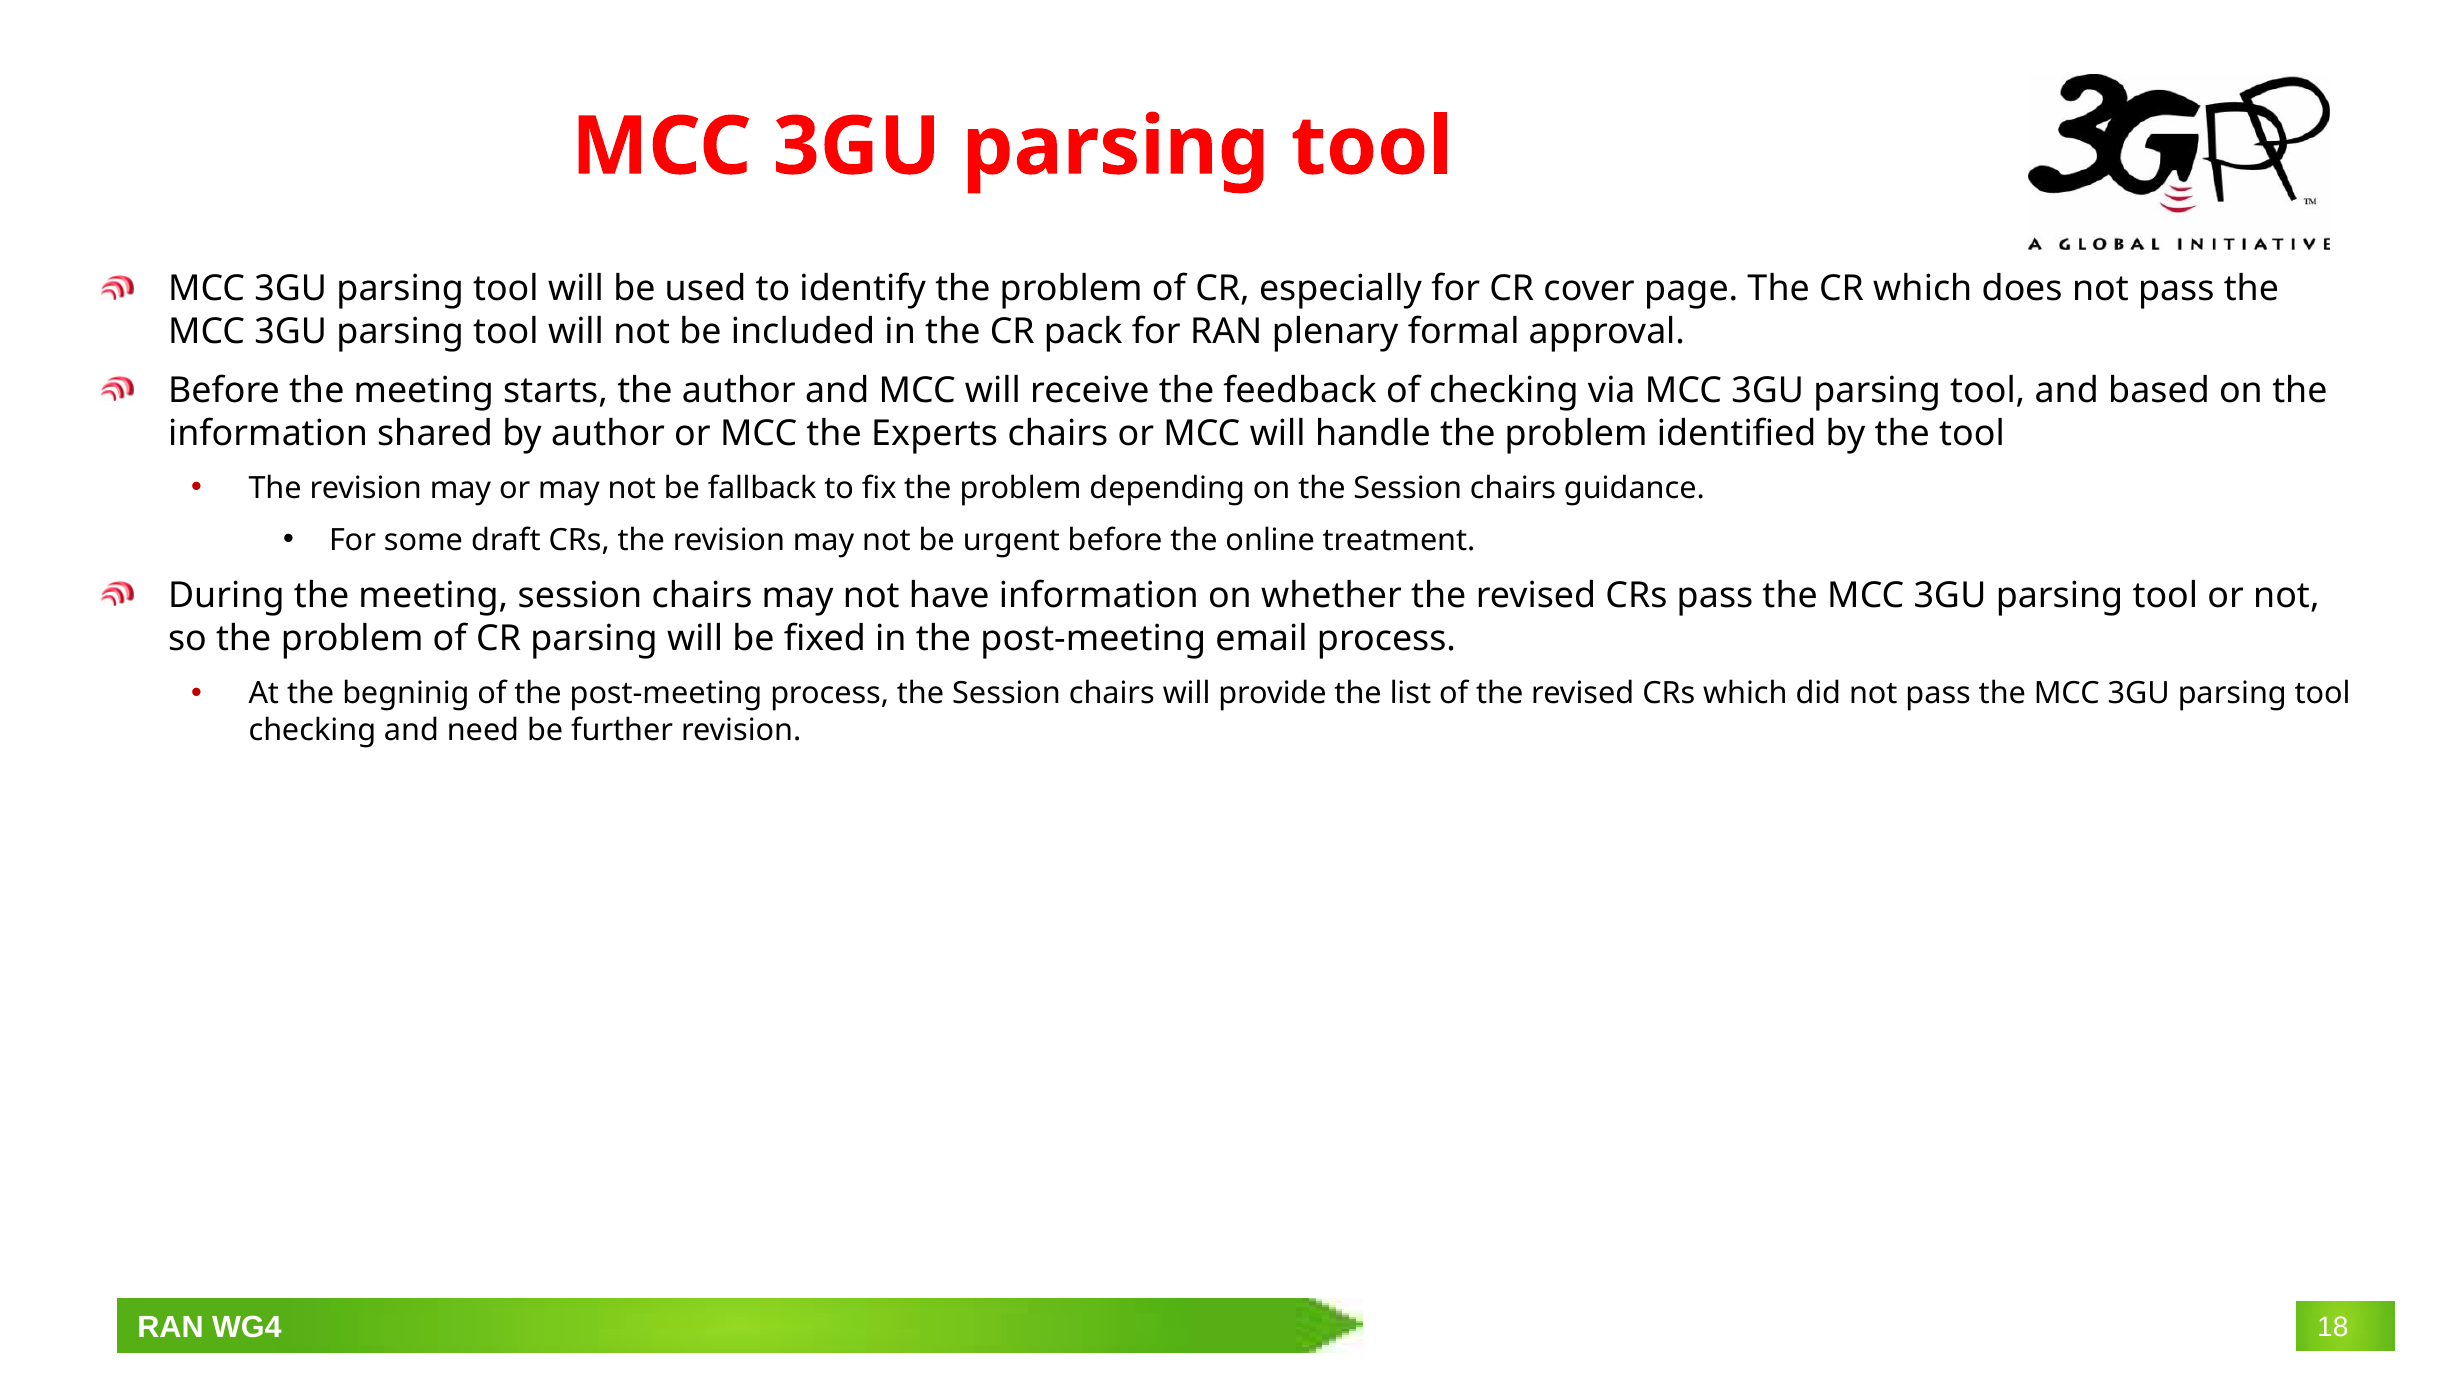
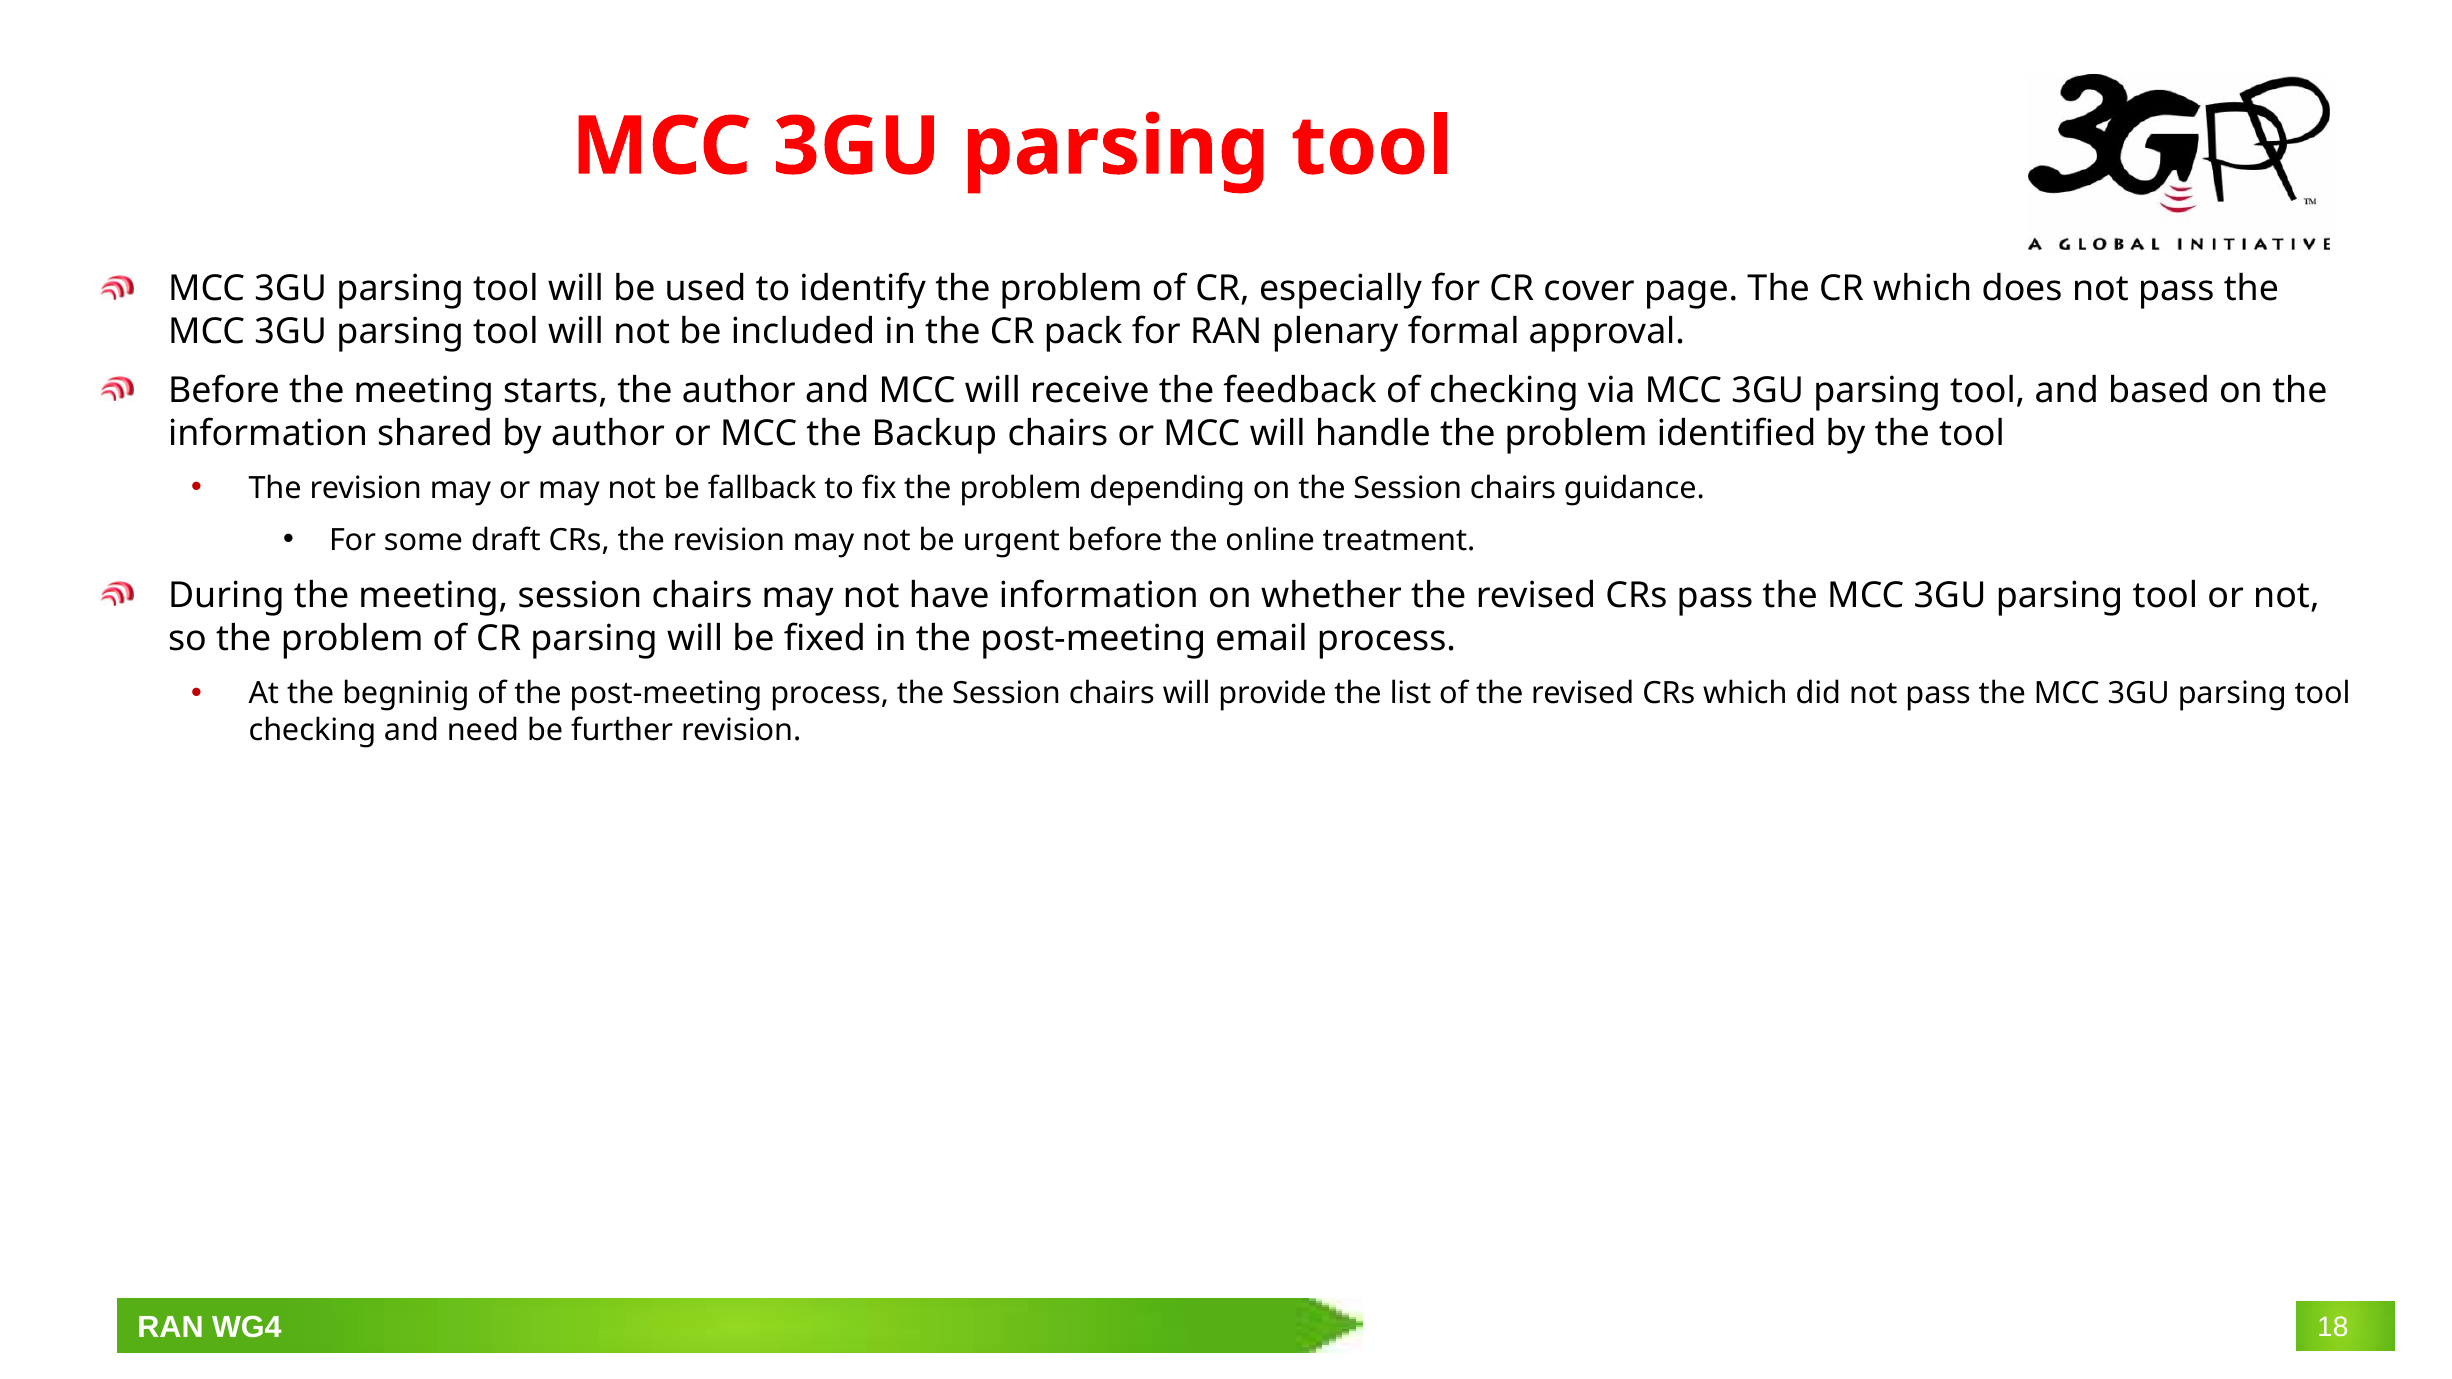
Experts: Experts -> Backup
